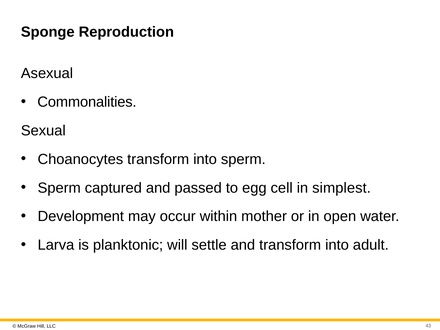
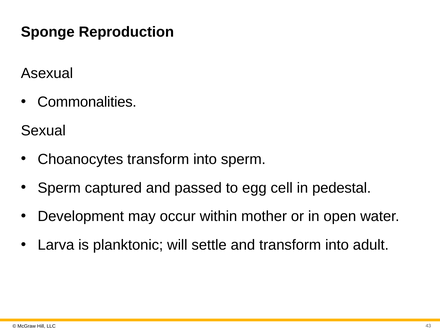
simplest: simplest -> pedestal
